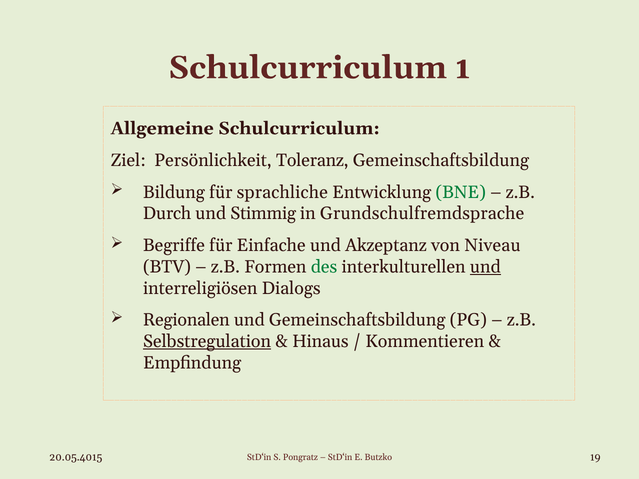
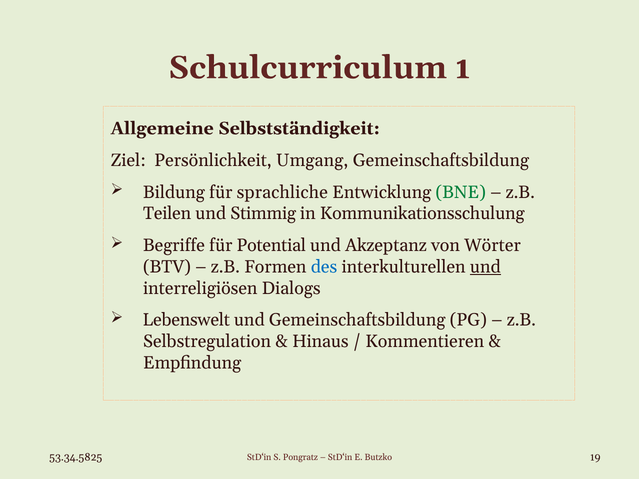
Allgemeine Schulcurriculum: Schulcurriculum -> Selbstständigkeit
Toleranz: Toleranz -> Umgang
Durch: Durch -> Teilen
Grundschulfremdsprache: Grundschulfremdsprache -> Kommunikationsschulung
Einfache: Einfache -> Potential
Niveau: Niveau -> Wörter
des colour: green -> blue
Regionalen: Regionalen -> Lebenswelt
Selbstregulation underline: present -> none
20.05.4015: 20.05.4015 -> 53.34.5825
